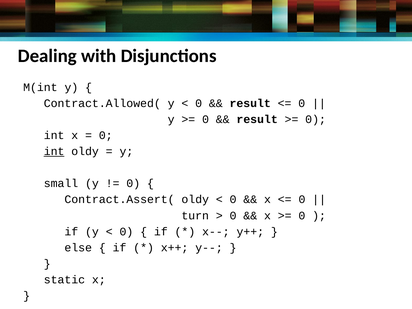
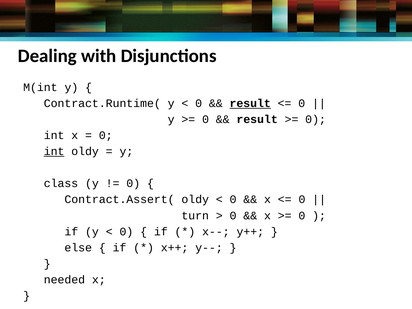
Contract.Allowed(: Contract.Allowed( -> Contract.Runtime(
result at (250, 103) underline: none -> present
small: small -> class
static: static -> needed
